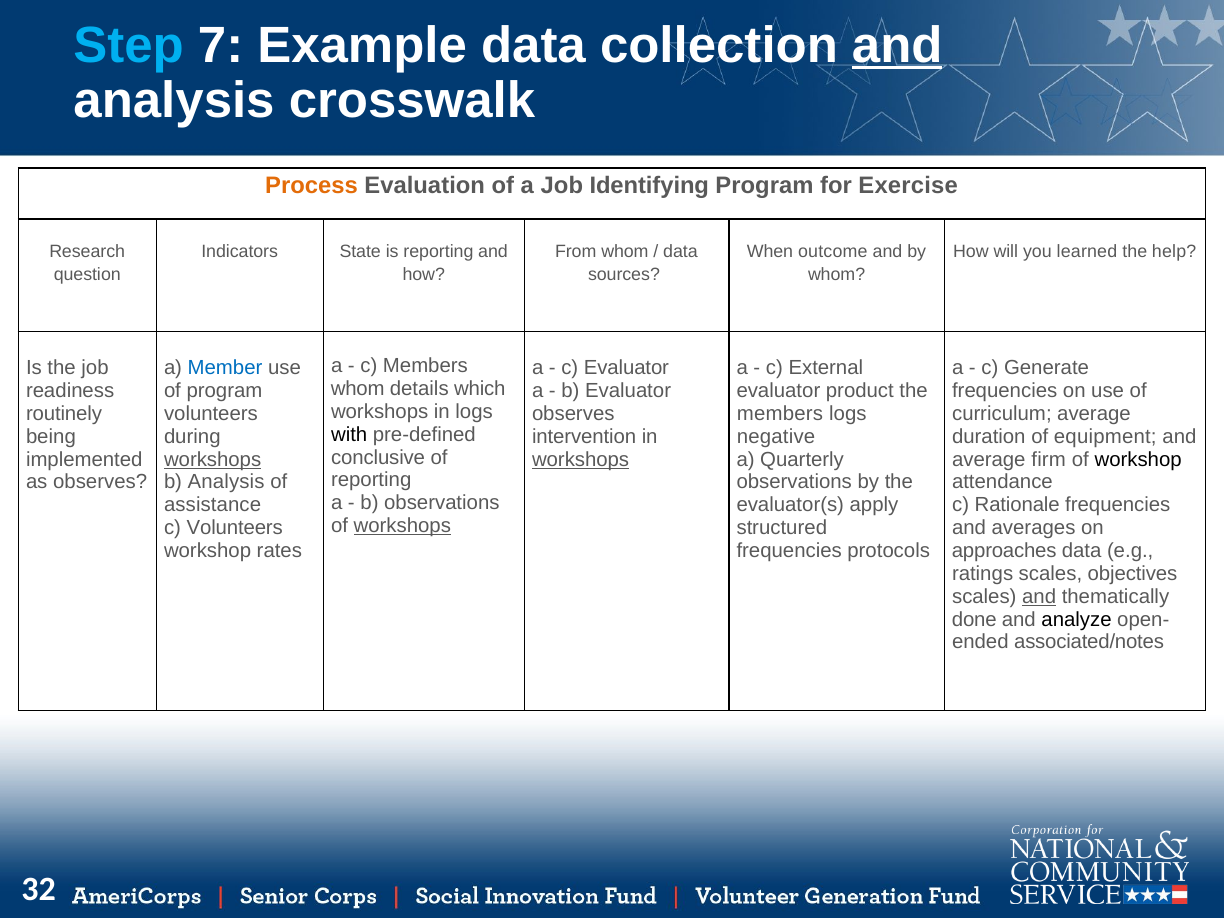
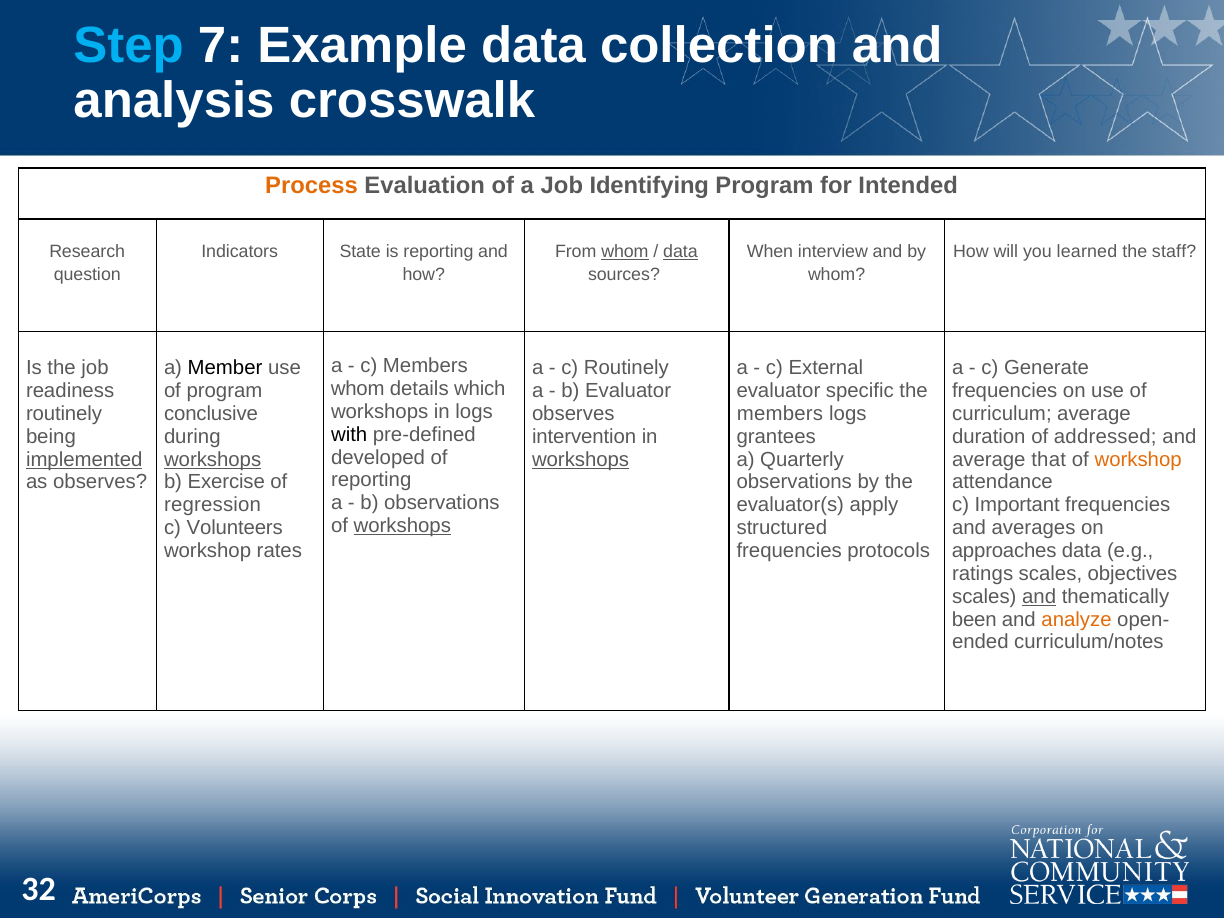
and at (897, 46) underline: present -> none
Exercise: Exercise -> Intended
whom at (625, 252) underline: none -> present
data at (680, 252) underline: none -> present
outcome: outcome -> interview
help: help -> staff
Member colour: blue -> black
c Evaluator: Evaluator -> Routinely
product: product -> specific
volunteers at (211, 414): volunteers -> conclusive
negative: negative -> grantees
equipment: equipment -> addressed
conclusive: conclusive -> developed
implemented underline: none -> present
firm: firm -> that
workshop at (1138, 459) colour: black -> orange
b Analysis: Analysis -> Exercise
assistance: assistance -> regression
Rationale: Rationale -> Important
done: done -> been
analyze colour: black -> orange
associated/notes: associated/notes -> curriculum/notes
